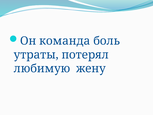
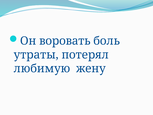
команда: команда -> воровать
